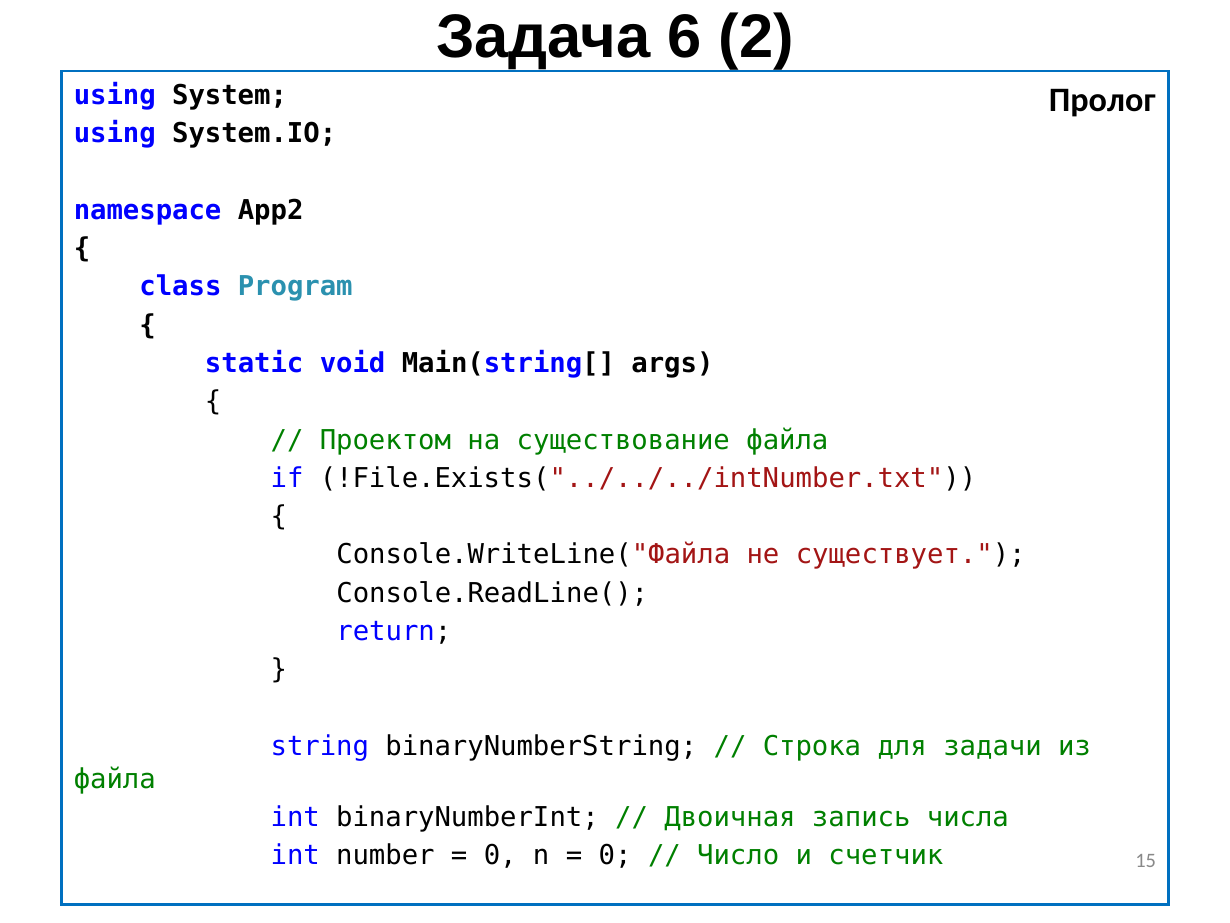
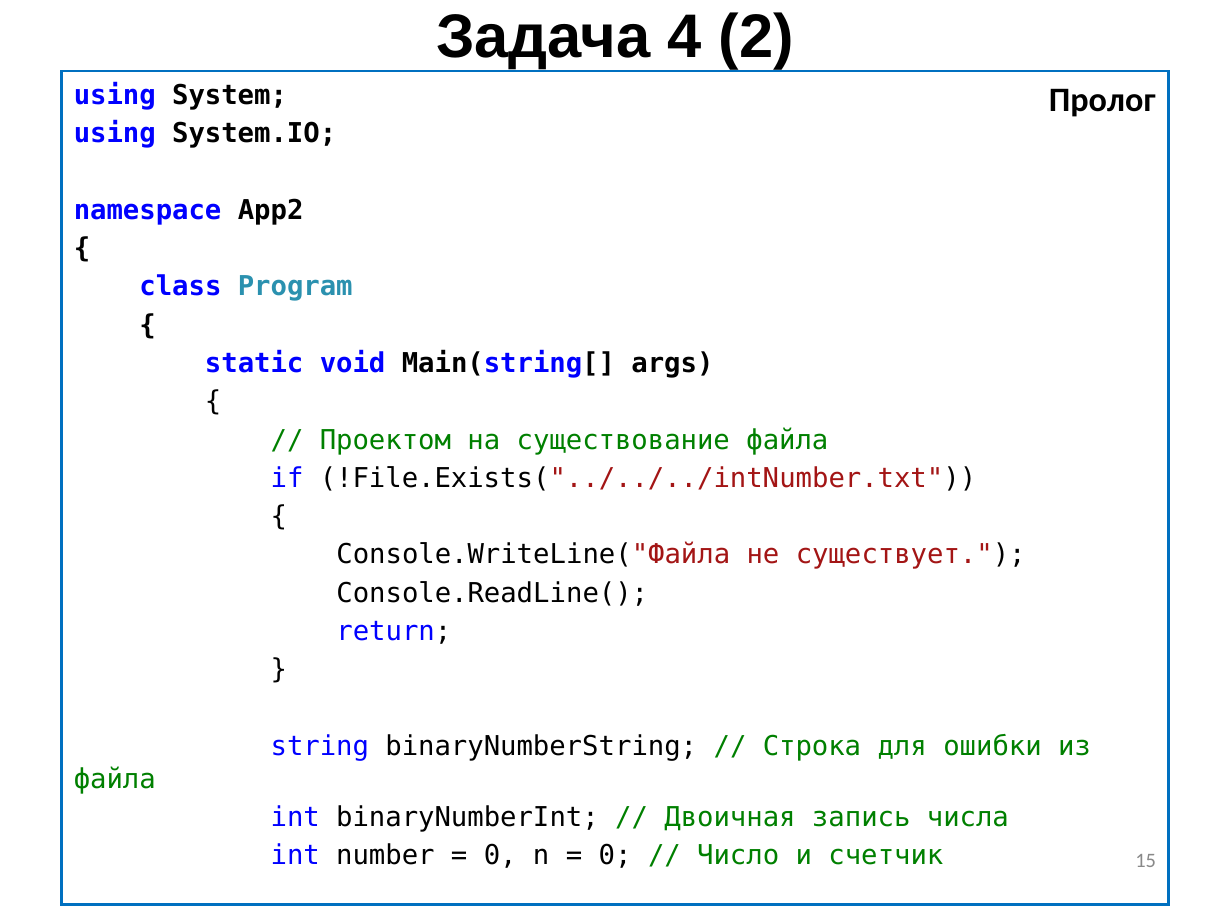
6: 6 -> 4
задачи: задачи -> ошибки
